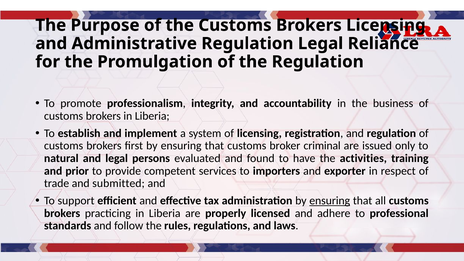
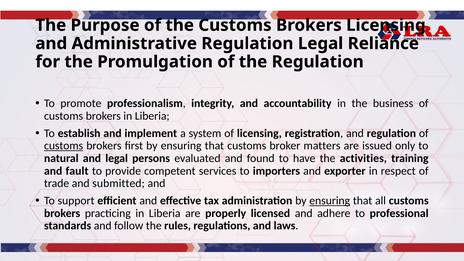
customs at (64, 146) underline: none -> present
criminal: criminal -> matters
prior: prior -> fault
